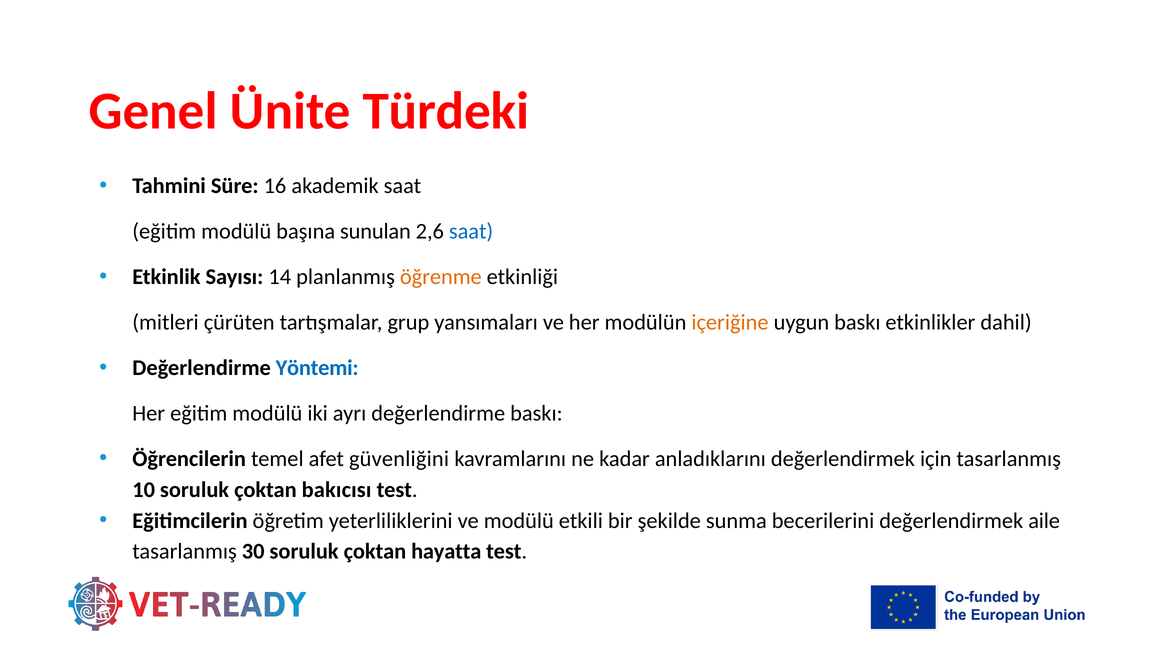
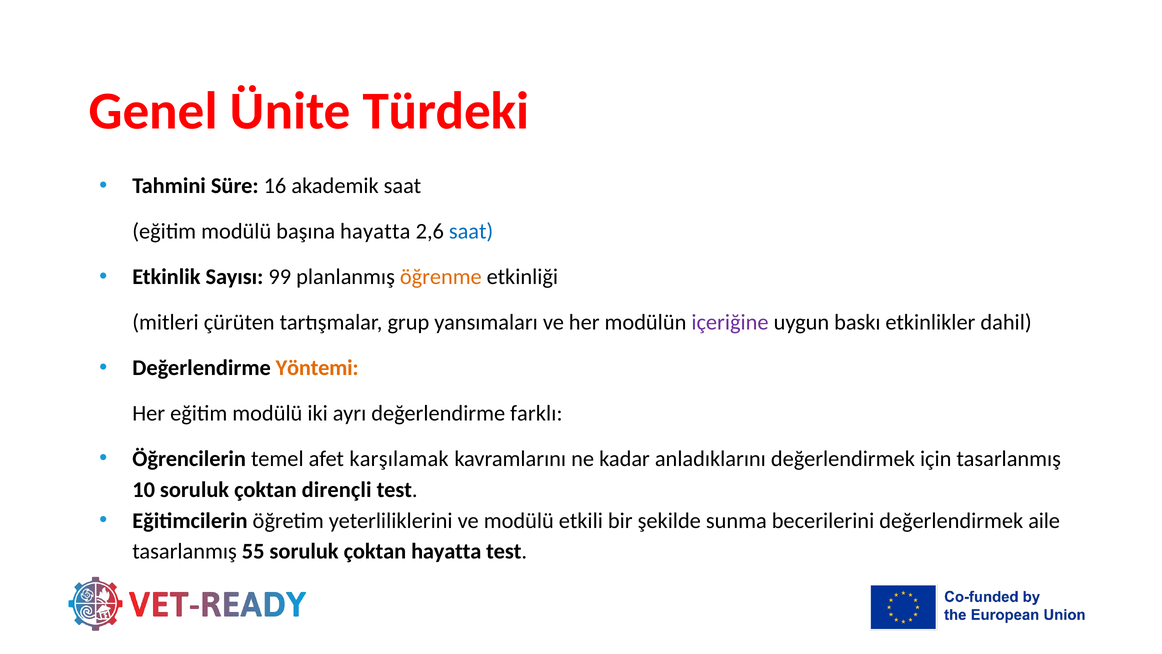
başına sunulan: sunulan -> hayatta
14: 14 -> 99
içeriğine colour: orange -> purple
Yöntemi colour: blue -> orange
değerlendirme baskı: baskı -> farklı
güvenliğini: güvenliğini -> karşılamak
bakıcısı: bakıcısı -> dirençli
30: 30 -> 55
